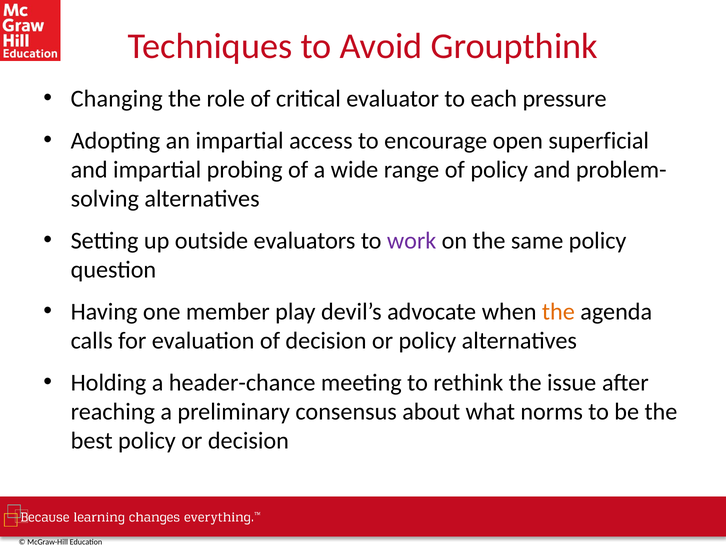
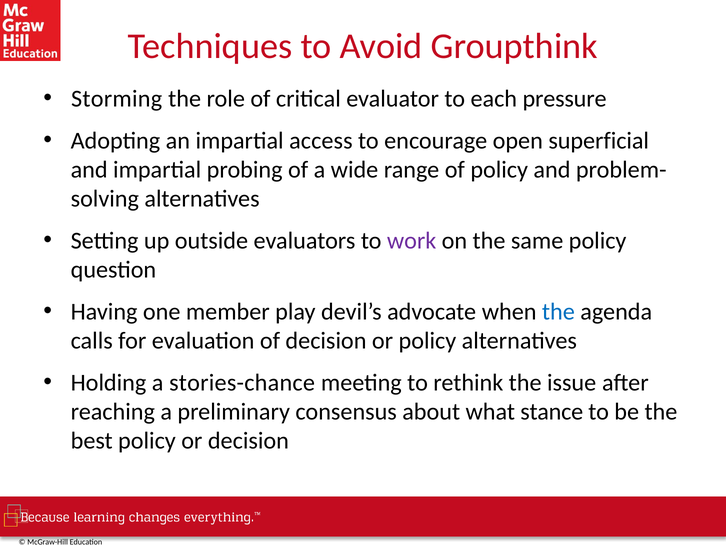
Changing: Changing -> Storming
the at (558, 311) colour: orange -> blue
header-chance: header-chance -> stories-chance
norms: norms -> stance
